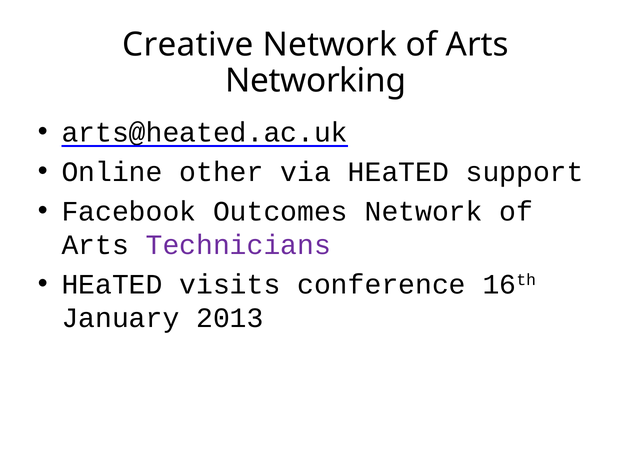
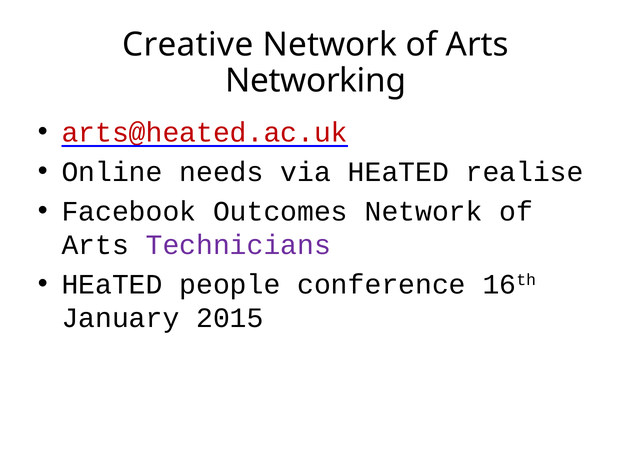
arts@heated.ac.uk colour: black -> red
other: other -> needs
support: support -> realise
visits: visits -> people
2013: 2013 -> 2015
